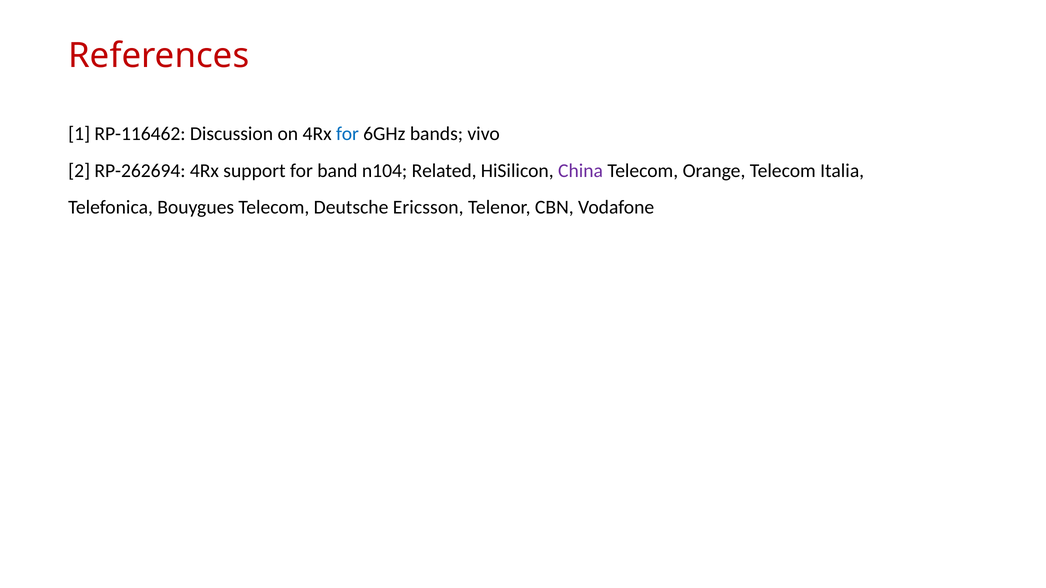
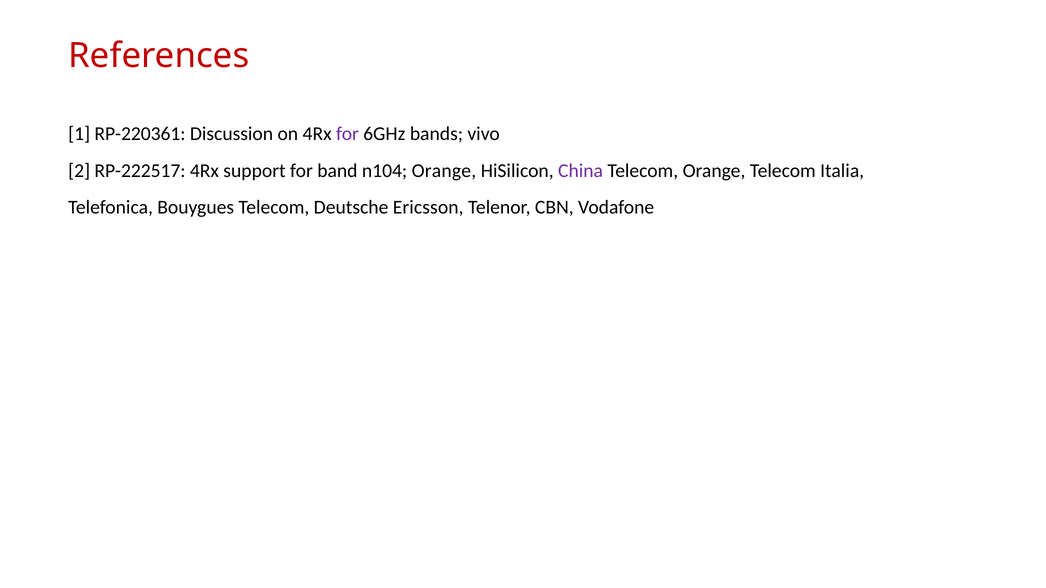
RP-116462: RP-116462 -> RP-220361
for at (347, 134) colour: blue -> purple
RP-262694: RP-262694 -> RP-222517
n104 Related: Related -> Orange
